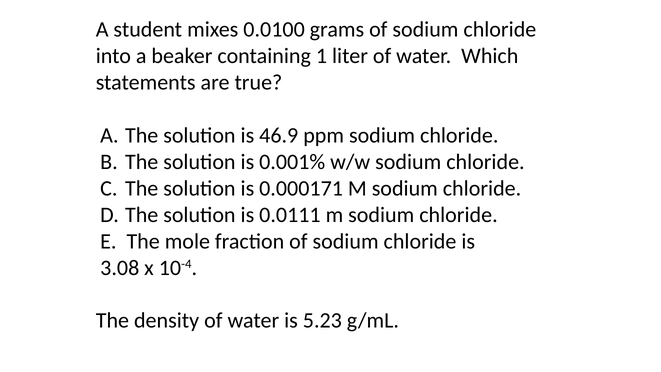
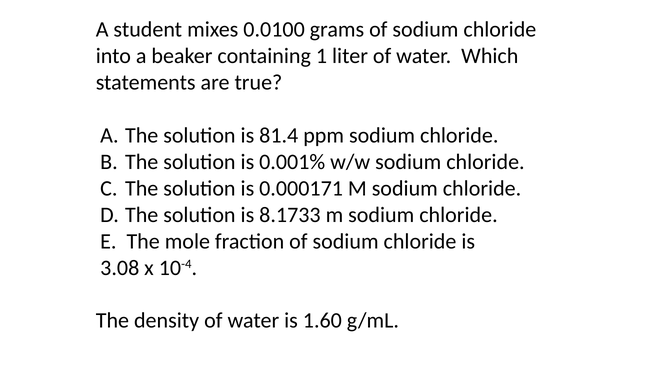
46.9: 46.9 -> 81.4
0.0111: 0.0111 -> 8.1733
5.23: 5.23 -> 1.60
